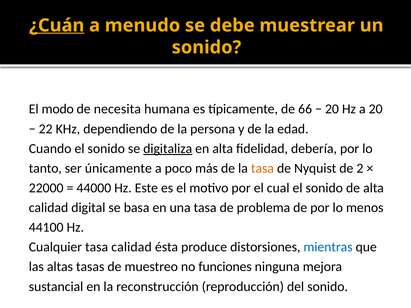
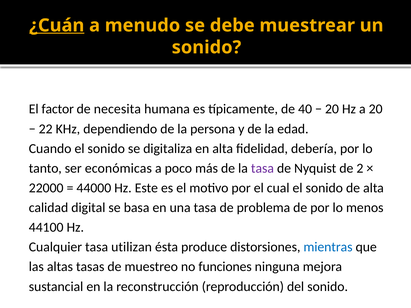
modo: modo -> factor
66: 66 -> 40
digitaliza underline: present -> none
únicamente: únicamente -> económicas
tasa at (262, 168) colour: orange -> purple
tasa calidad: calidad -> utilizan
